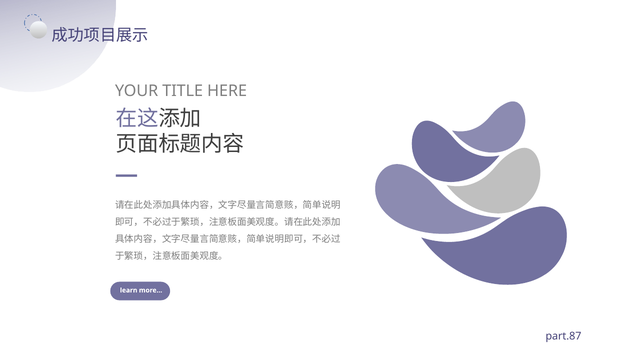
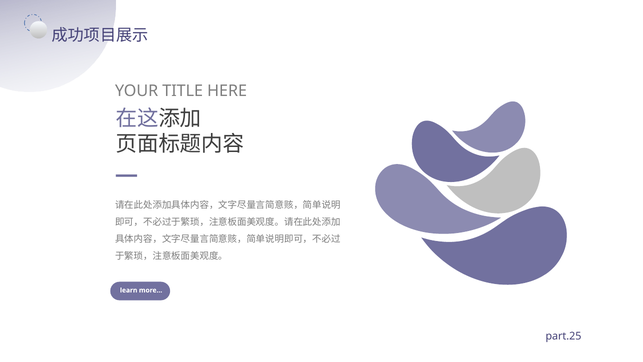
part.87: part.87 -> part.25
